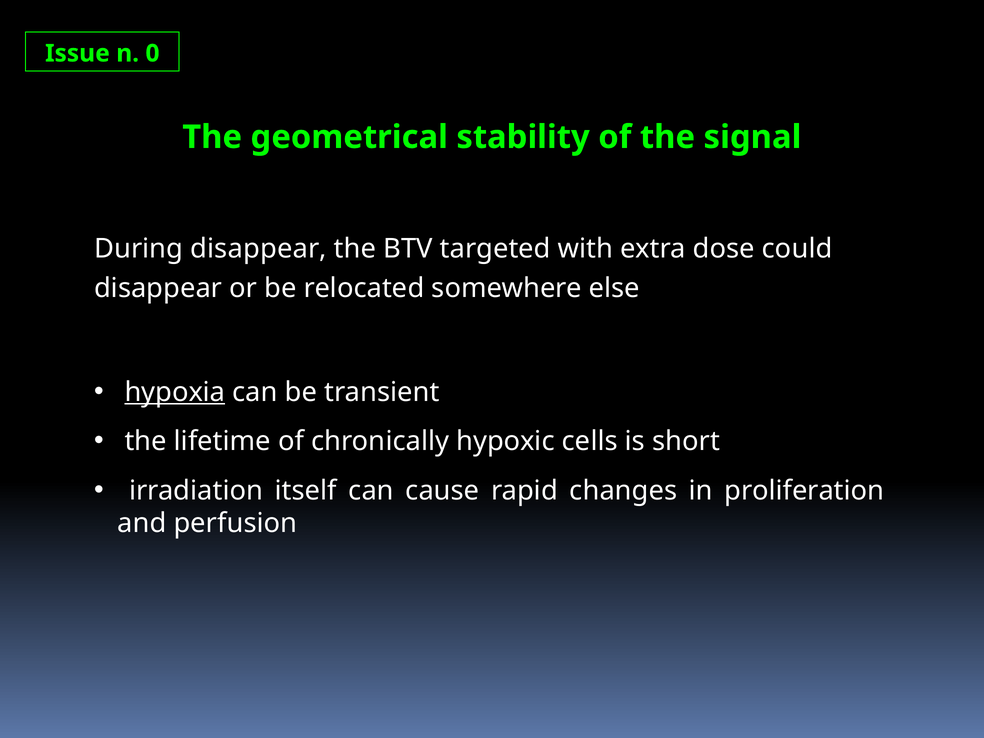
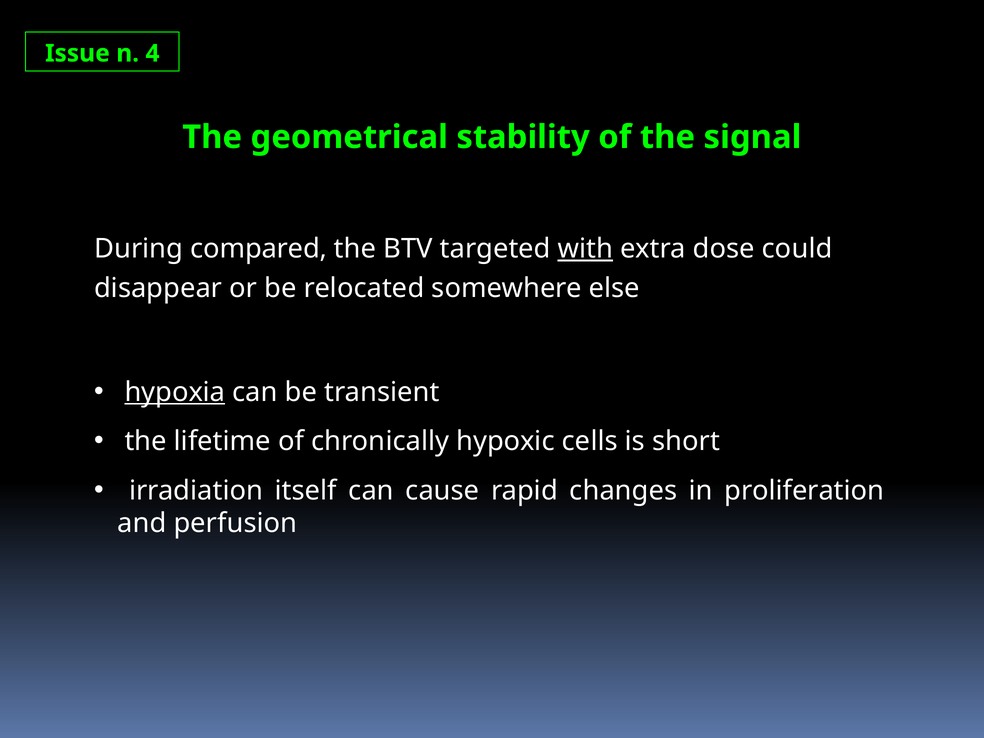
0: 0 -> 4
During disappear: disappear -> compared
with underline: none -> present
